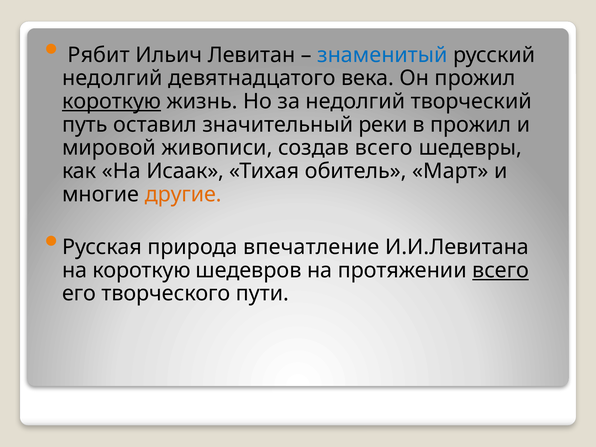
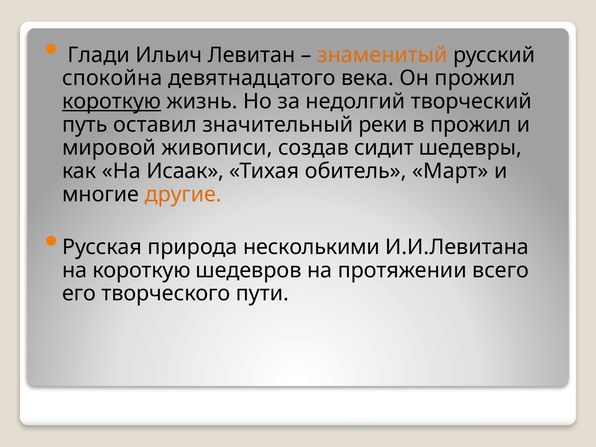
Рябит: Рябит -> Глади
знаменитый colour: blue -> orange
недолгий at (112, 78): недолгий -> спокойна
создав всего: всего -> сидит
впечатление: впечатление -> несколькими
всего at (501, 270) underline: present -> none
